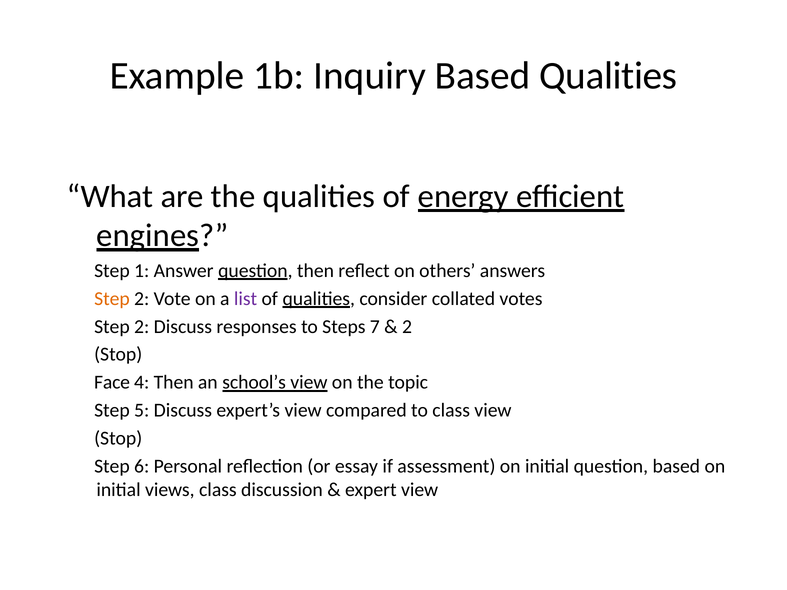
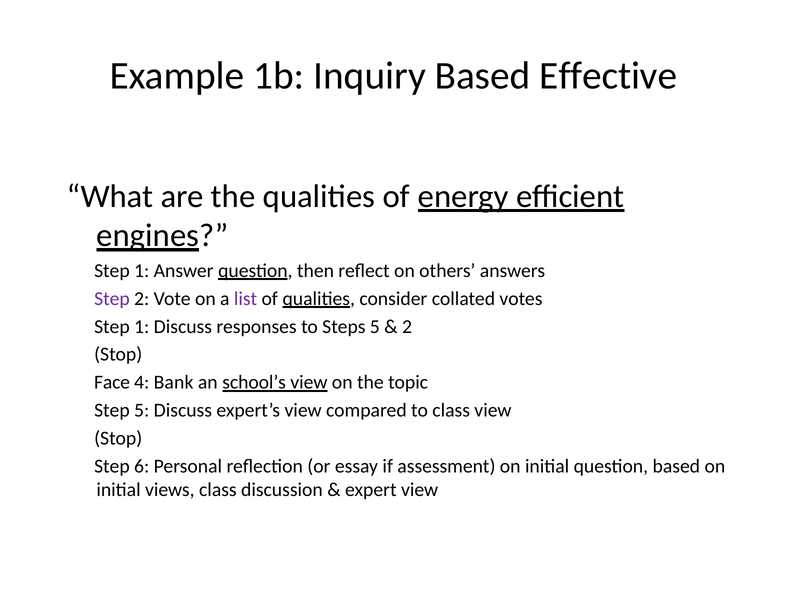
Based Qualities: Qualities -> Effective
Step at (112, 299) colour: orange -> purple
2 at (142, 327): 2 -> 1
Steps 7: 7 -> 5
4 Then: Then -> Bank
